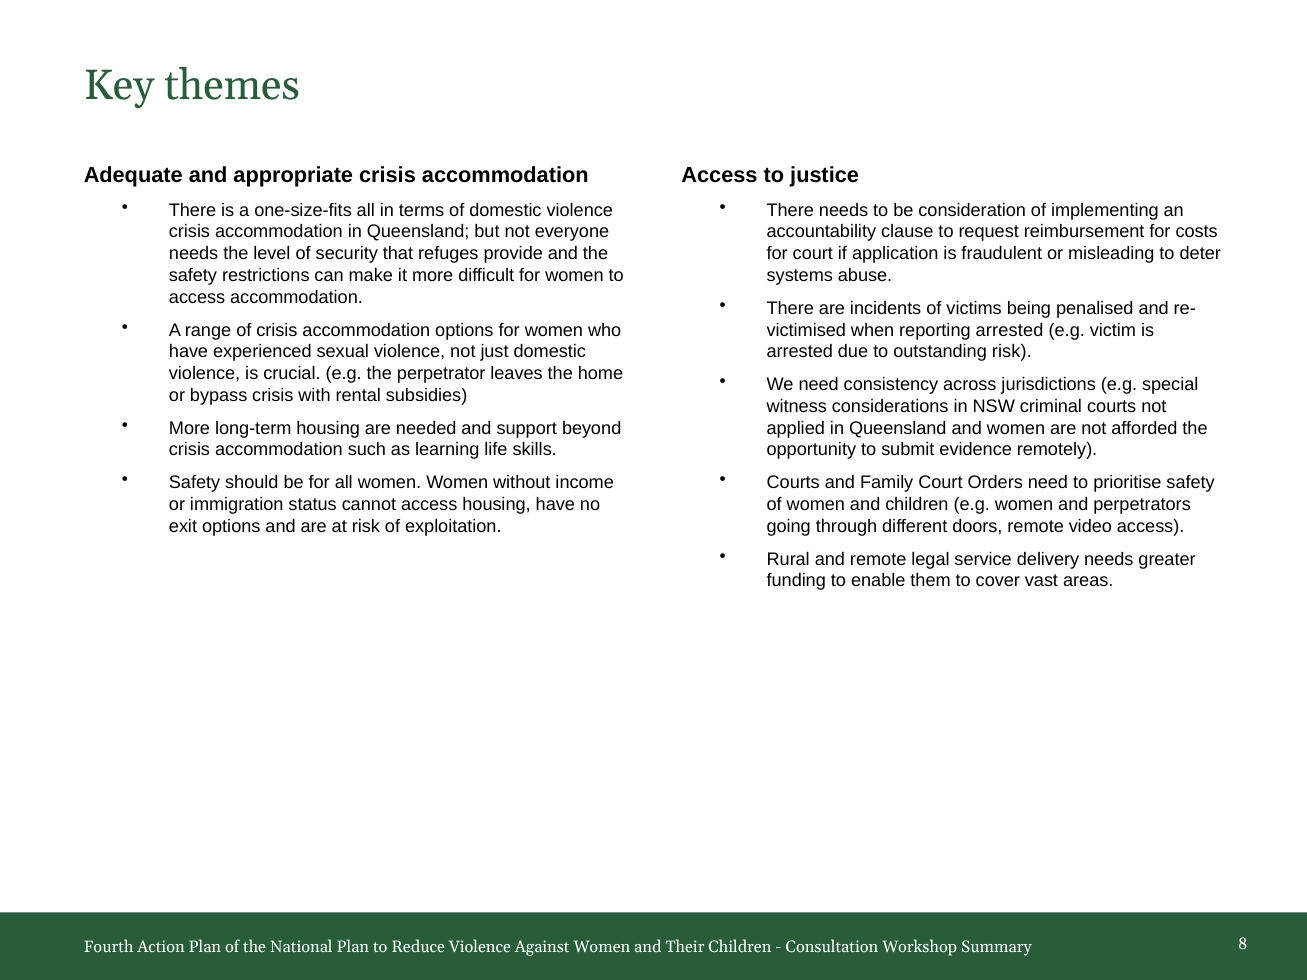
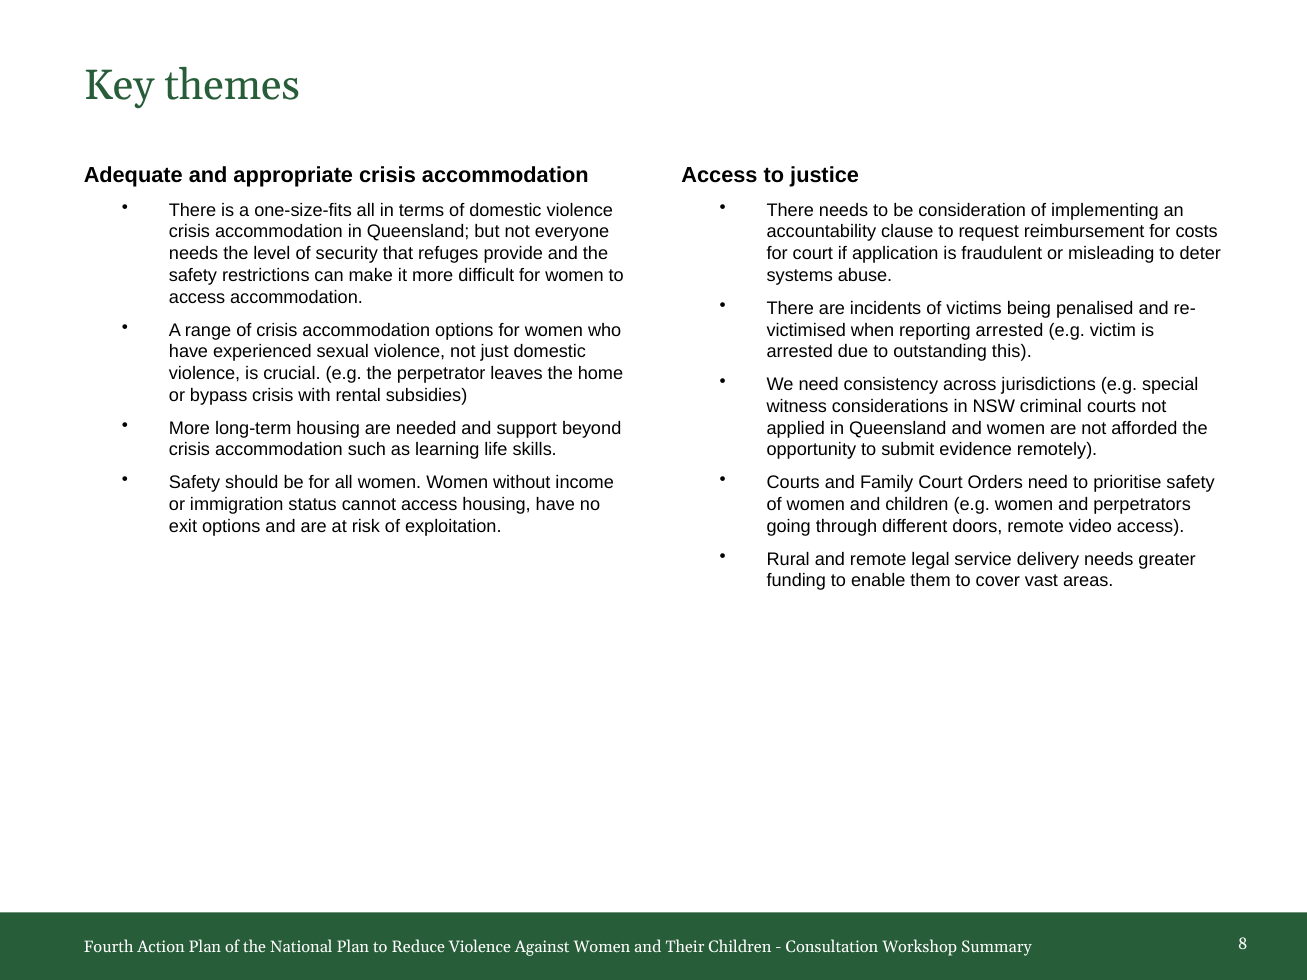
outstanding risk: risk -> this
